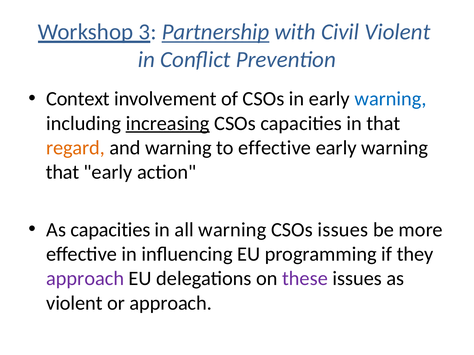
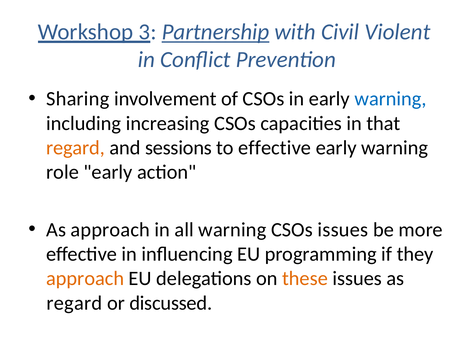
Context: Context -> Sharing
increasing underline: present -> none
and warning: warning -> sessions
that at (63, 173): that -> role
As capacities: capacities -> approach
approach at (85, 279) colour: purple -> orange
these colour: purple -> orange
violent at (74, 303): violent -> regard
or approach: approach -> discussed
